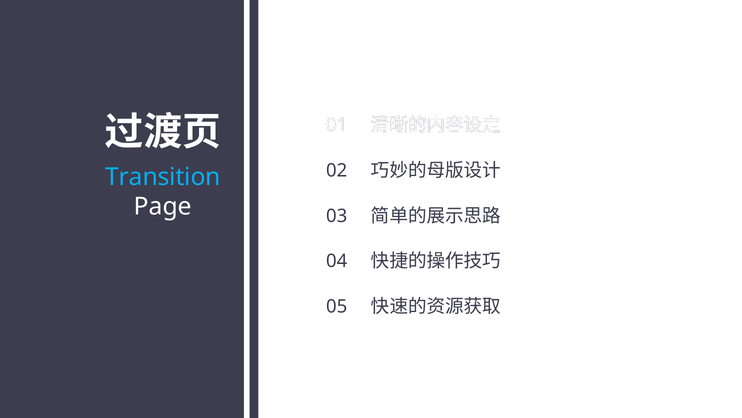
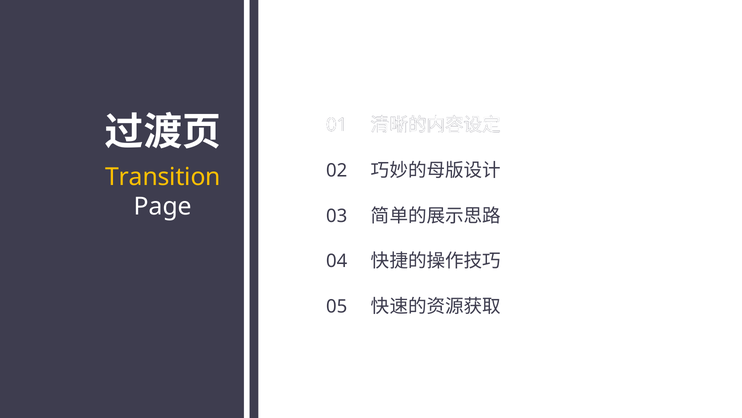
Transition colour: light blue -> yellow
